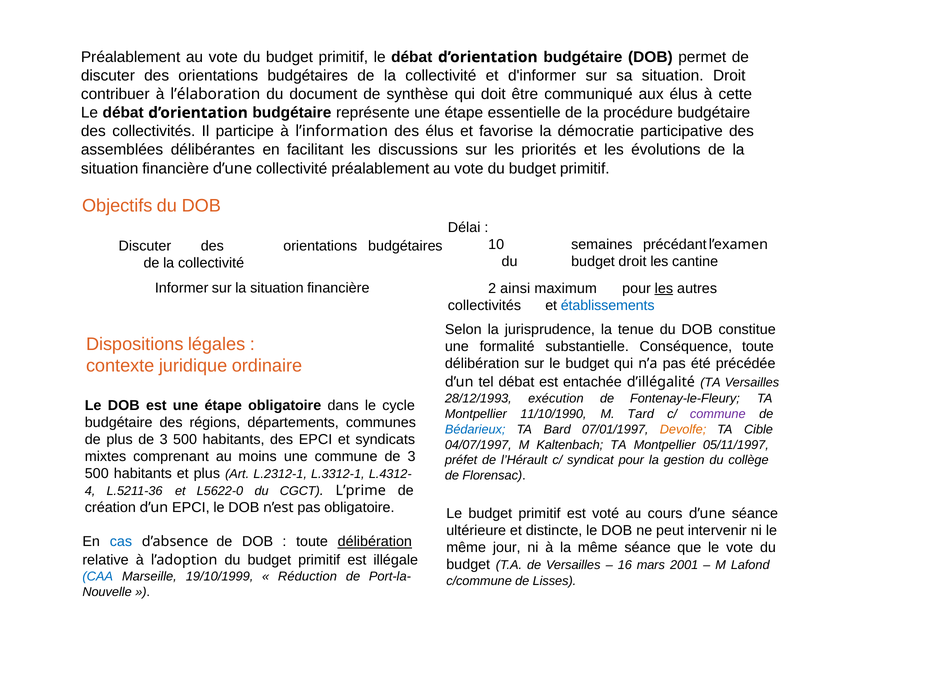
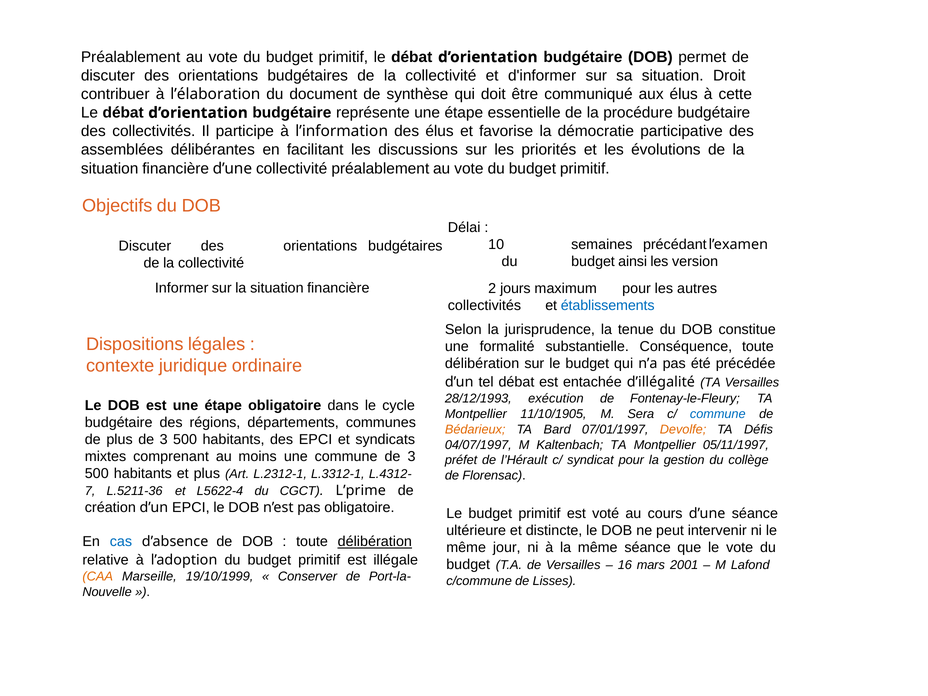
budget droit: droit -> ainsi
cantine: cantine -> version
ainsi: ainsi -> jours
les at (664, 288) underline: present -> none
11/10/1990: 11/10/1990 -> 11/10/1905
Tard: Tard -> Sera
commune at (718, 414) colour: purple -> blue
Bédarieux colour: blue -> orange
Cible: Cible -> Défis
4: 4 -> 7
L5622-0: L5622-0 -> L5622-4
CAA colour: blue -> orange
Réduction: Réduction -> Conserver
